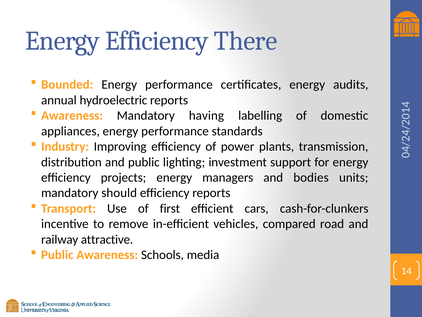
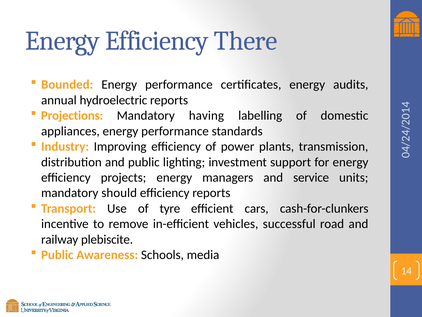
Awareness at (72, 115): Awareness -> Projections
bodies: bodies -> service
first: first -> tyre
compared: compared -> successful
attractive: attractive -> plebiscite
